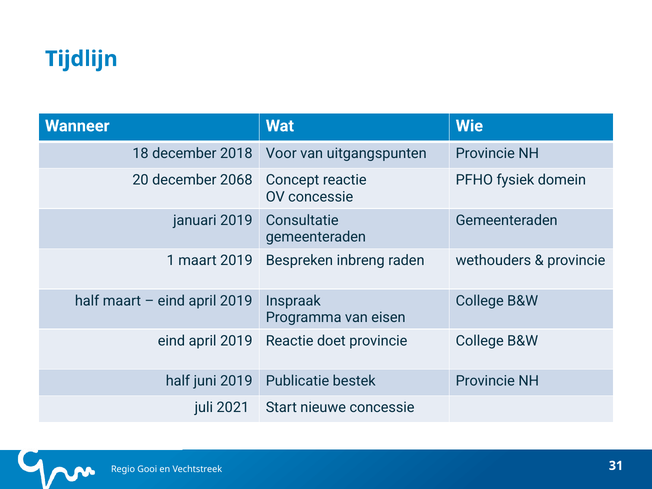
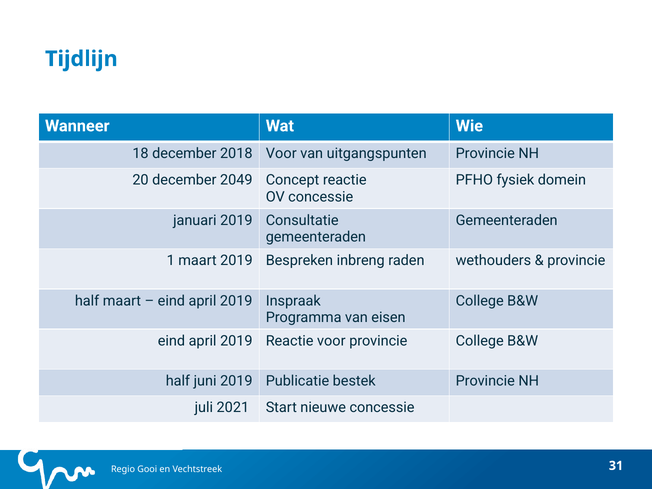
2068: 2068 -> 2049
Reactie doet: doet -> voor
